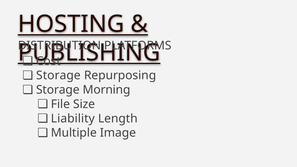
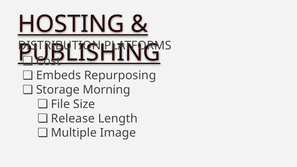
Storage at (58, 75): Storage -> Embeds
Liability: Liability -> Release
